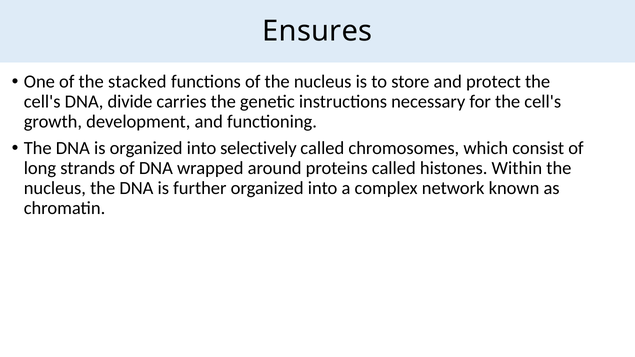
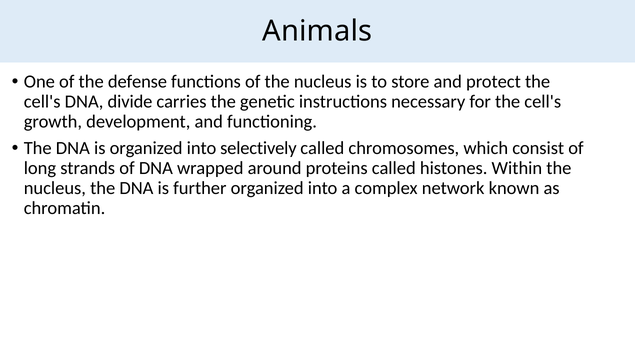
Ensures: Ensures -> Animals
stacked: stacked -> defense
